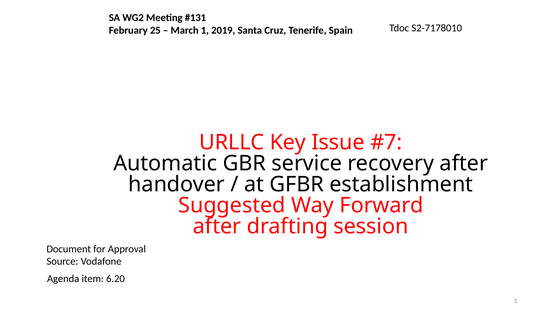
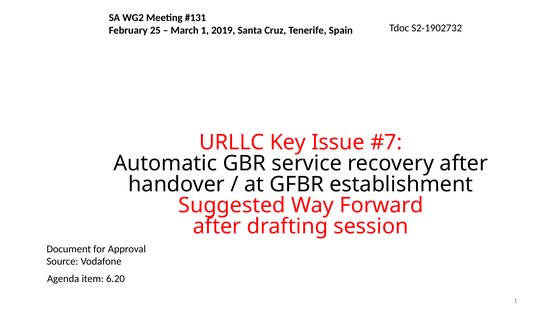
S2-7178010: S2-7178010 -> S2-1902732
